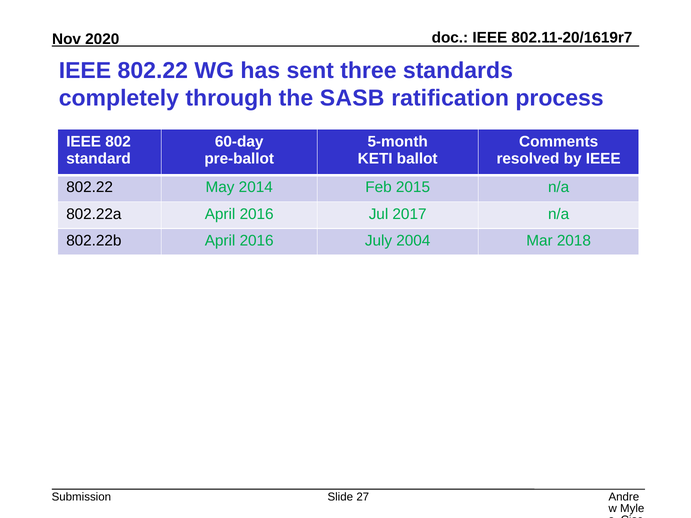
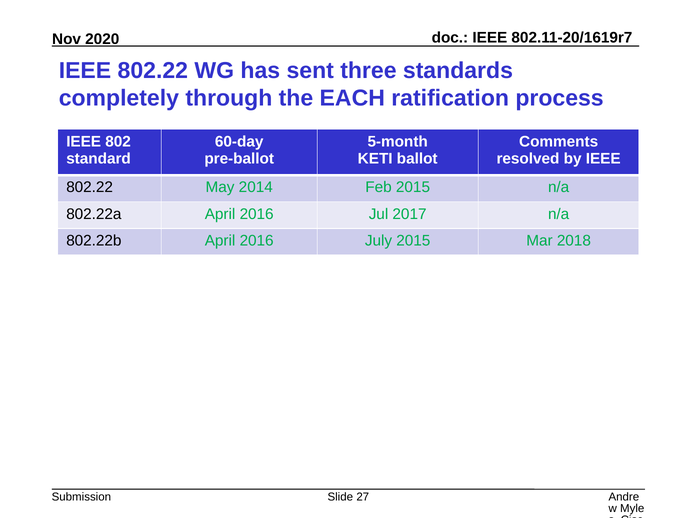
SASB: SASB -> EACH
July 2004: 2004 -> 2015
